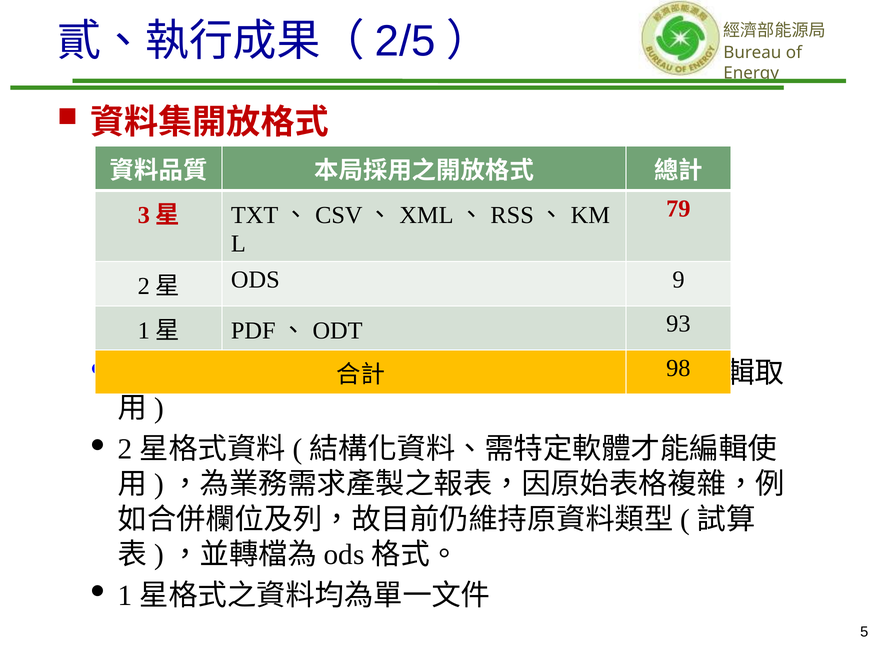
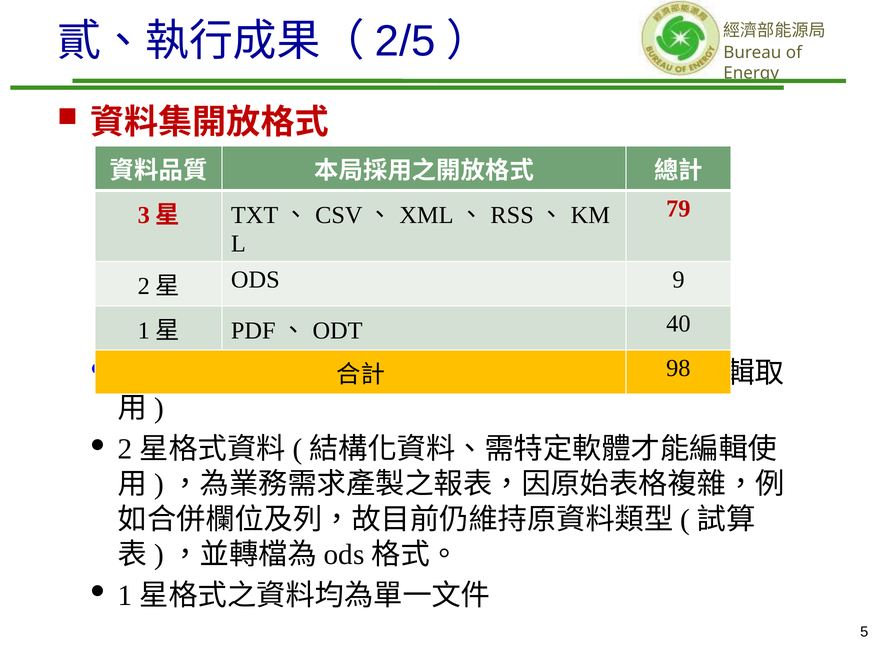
93: 93 -> 40
